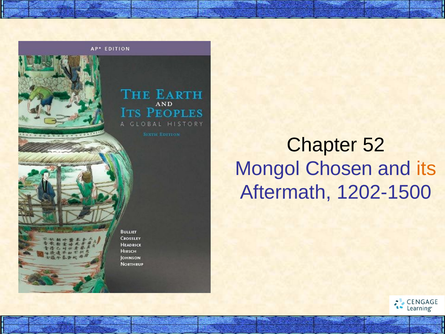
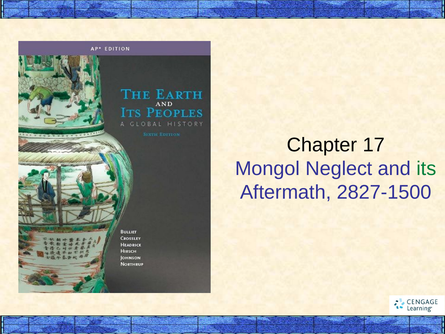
52: 52 -> 17
Chosen: Chosen -> Neglect
its colour: orange -> green
1202-1500: 1202-1500 -> 2827-1500
